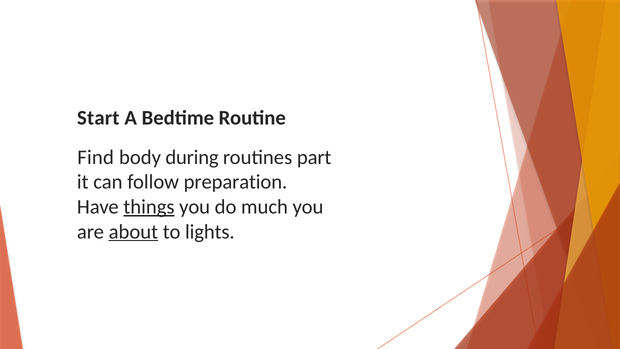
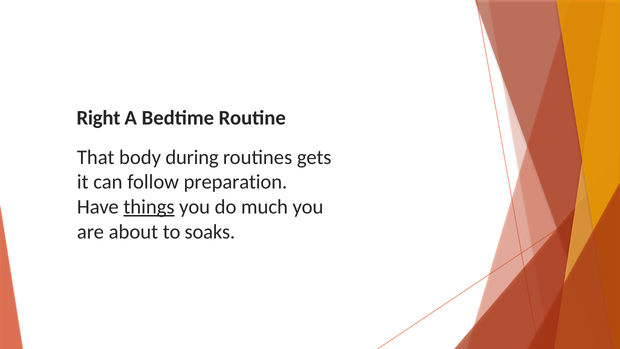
Start: Start -> Right
Find: Find -> That
part: part -> gets
about underline: present -> none
lights: lights -> soaks
